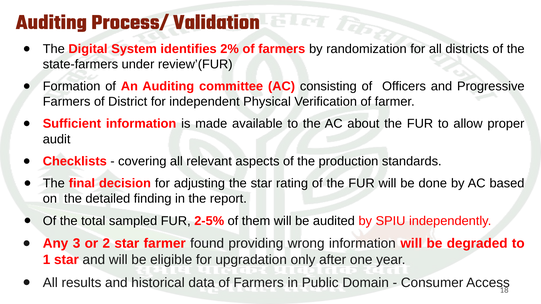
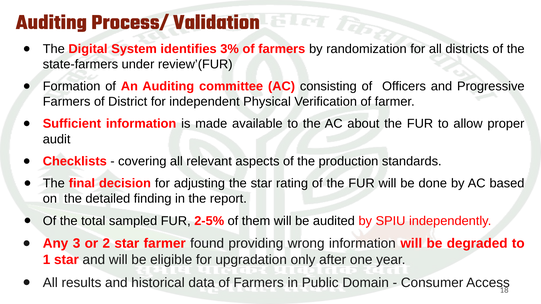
2%: 2% -> 3%
